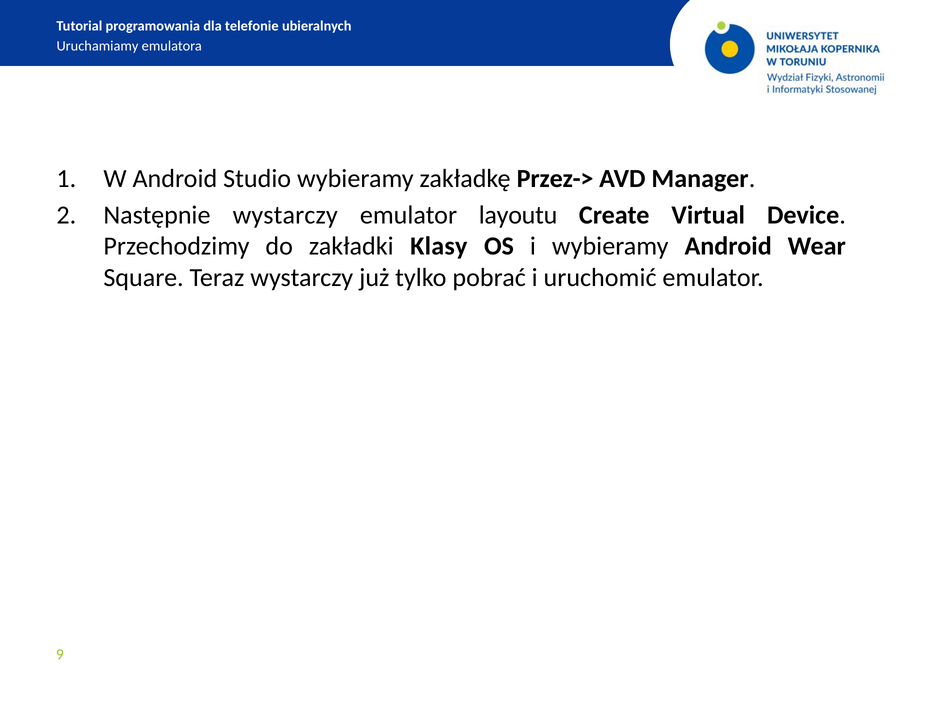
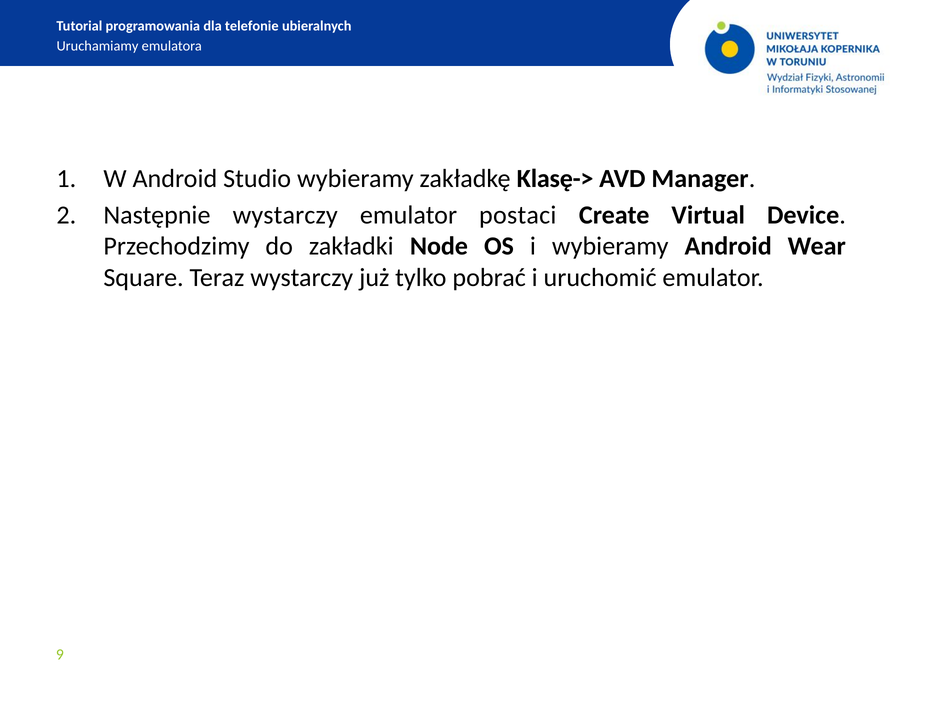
Przez->: Przez-> -> Klasę->
layoutu: layoutu -> postaci
Klasy: Klasy -> Node
